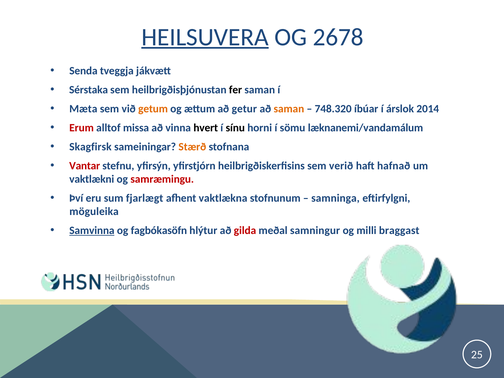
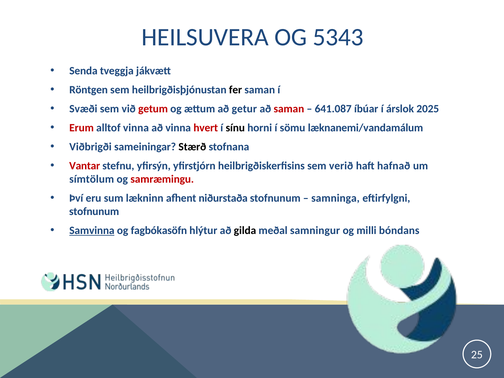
HEILSUVERA underline: present -> none
2678: 2678 -> 5343
Sérstaka: Sérstaka -> Röntgen
Mæta: Mæta -> Svæði
getum colour: orange -> red
saman at (289, 109) colour: orange -> red
748.320: 748.320 -> 641.087
2014: 2014 -> 2025
alltof missa: missa -> vinna
hvert colour: black -> red
Skagfirsk: Skagfirsk -> Viðbrigði
Stærð colour: orange -> black
vaktlækni: vaktlækni -> símtölum
fjarlægt: fjarlægt -> lækninn
vaktlækna: vaktlækna -> niðurstaða
möguleika at (94, 212): möguleika -> stofnunum
gilda colour: red -> black
braggast: braggast -> bóndans
